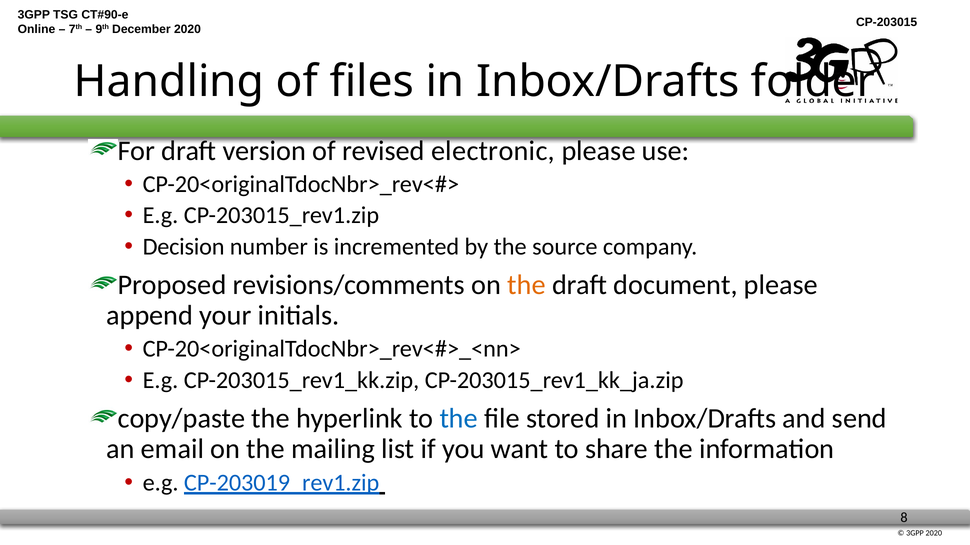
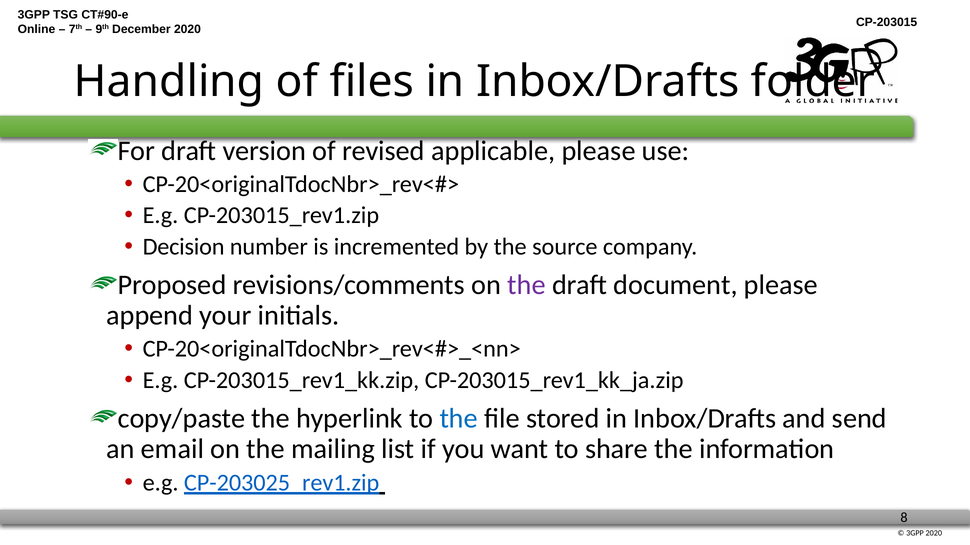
electronic: electronic -> applicable
the at (527, 285) colour: orange -> purple
CP-203019_rev1.zip: CP-203019_rev1.zip -> CP-203025_rev1.zip
